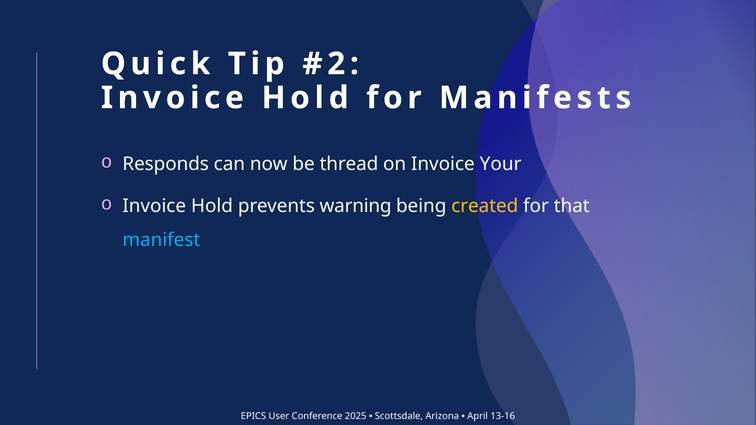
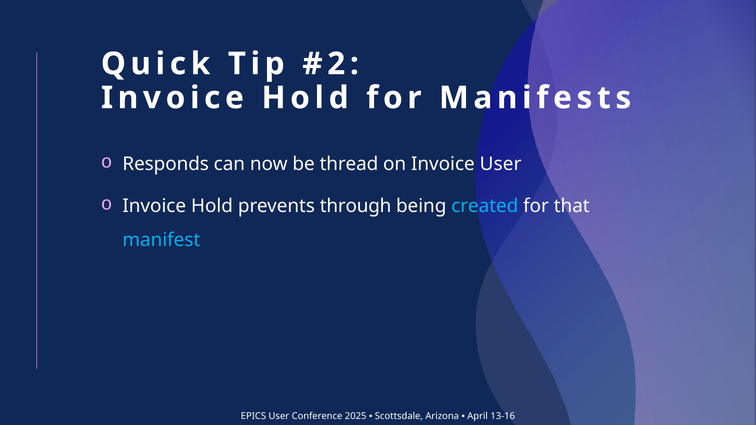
Invoice Your: Your -> User
warning: warning -> through
created colour: yellow -> light blue
